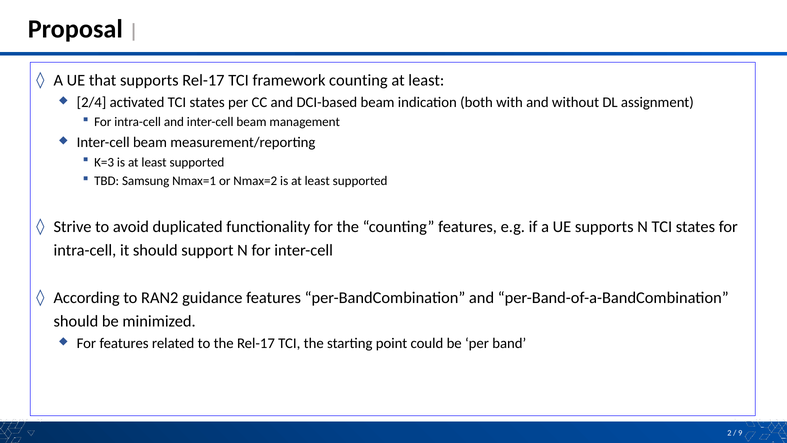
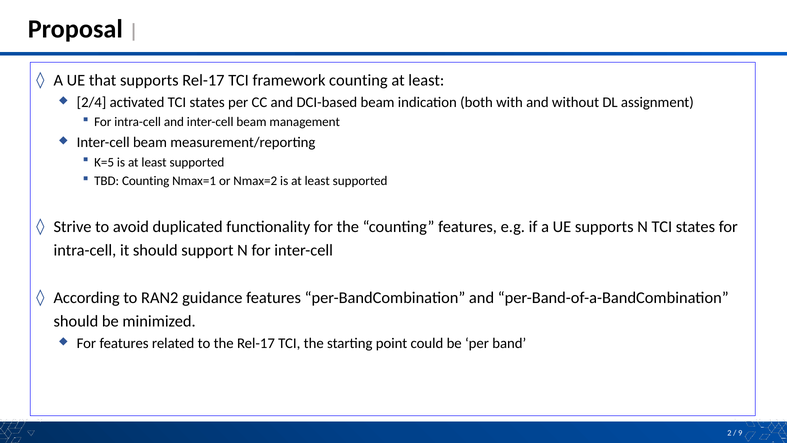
K=3: K=3 -> K=5
TBD Samsung: Samsung -> Counting
